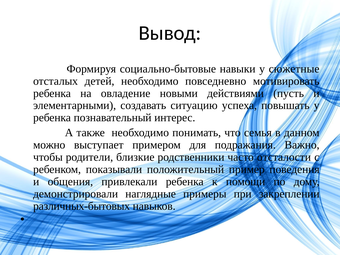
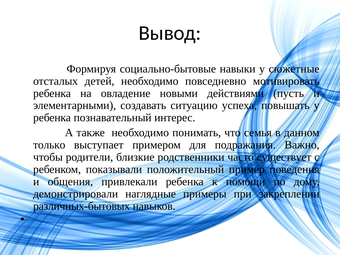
можно: можно -> только
отсталости: отсталости -> существует
